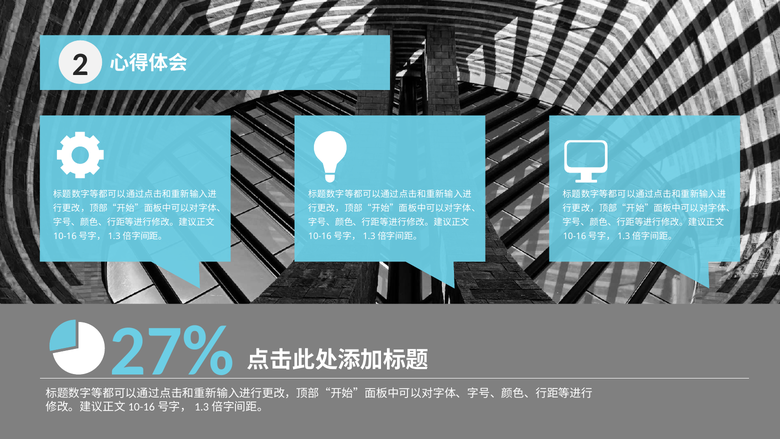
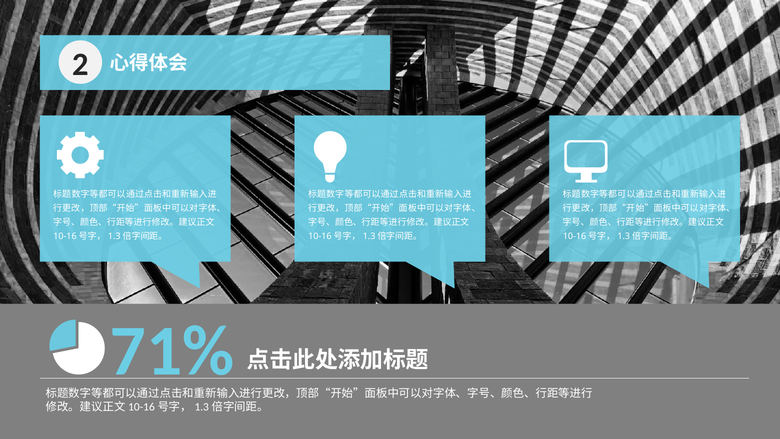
27%: 27% -> 71%
